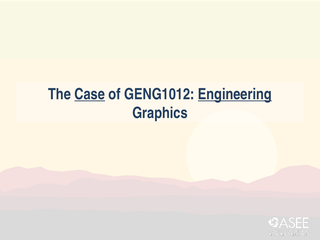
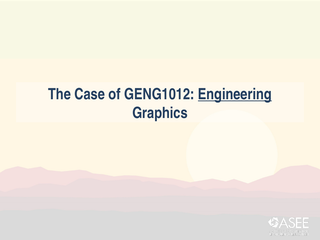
Case underline: present -> none
